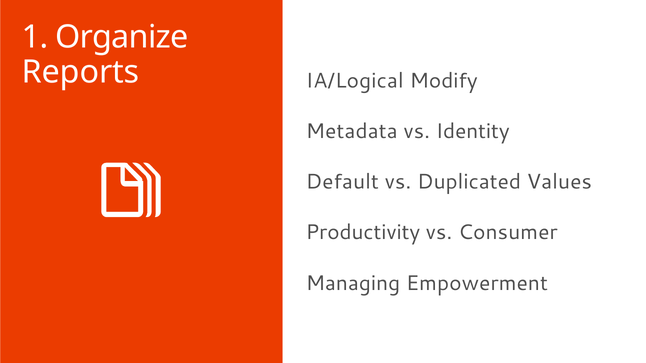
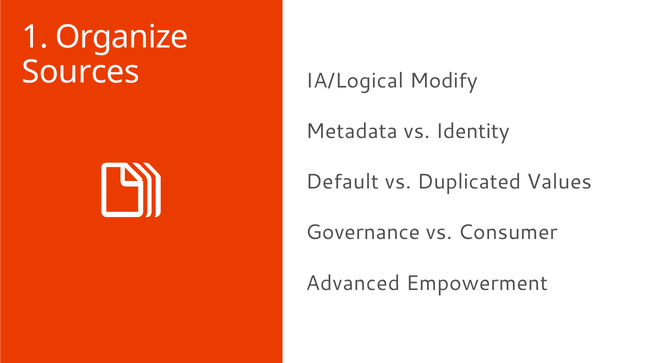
Reports: Reports -> Sources
Productivity: Productivity -> Governance
Managing: Managing -> Advanced
